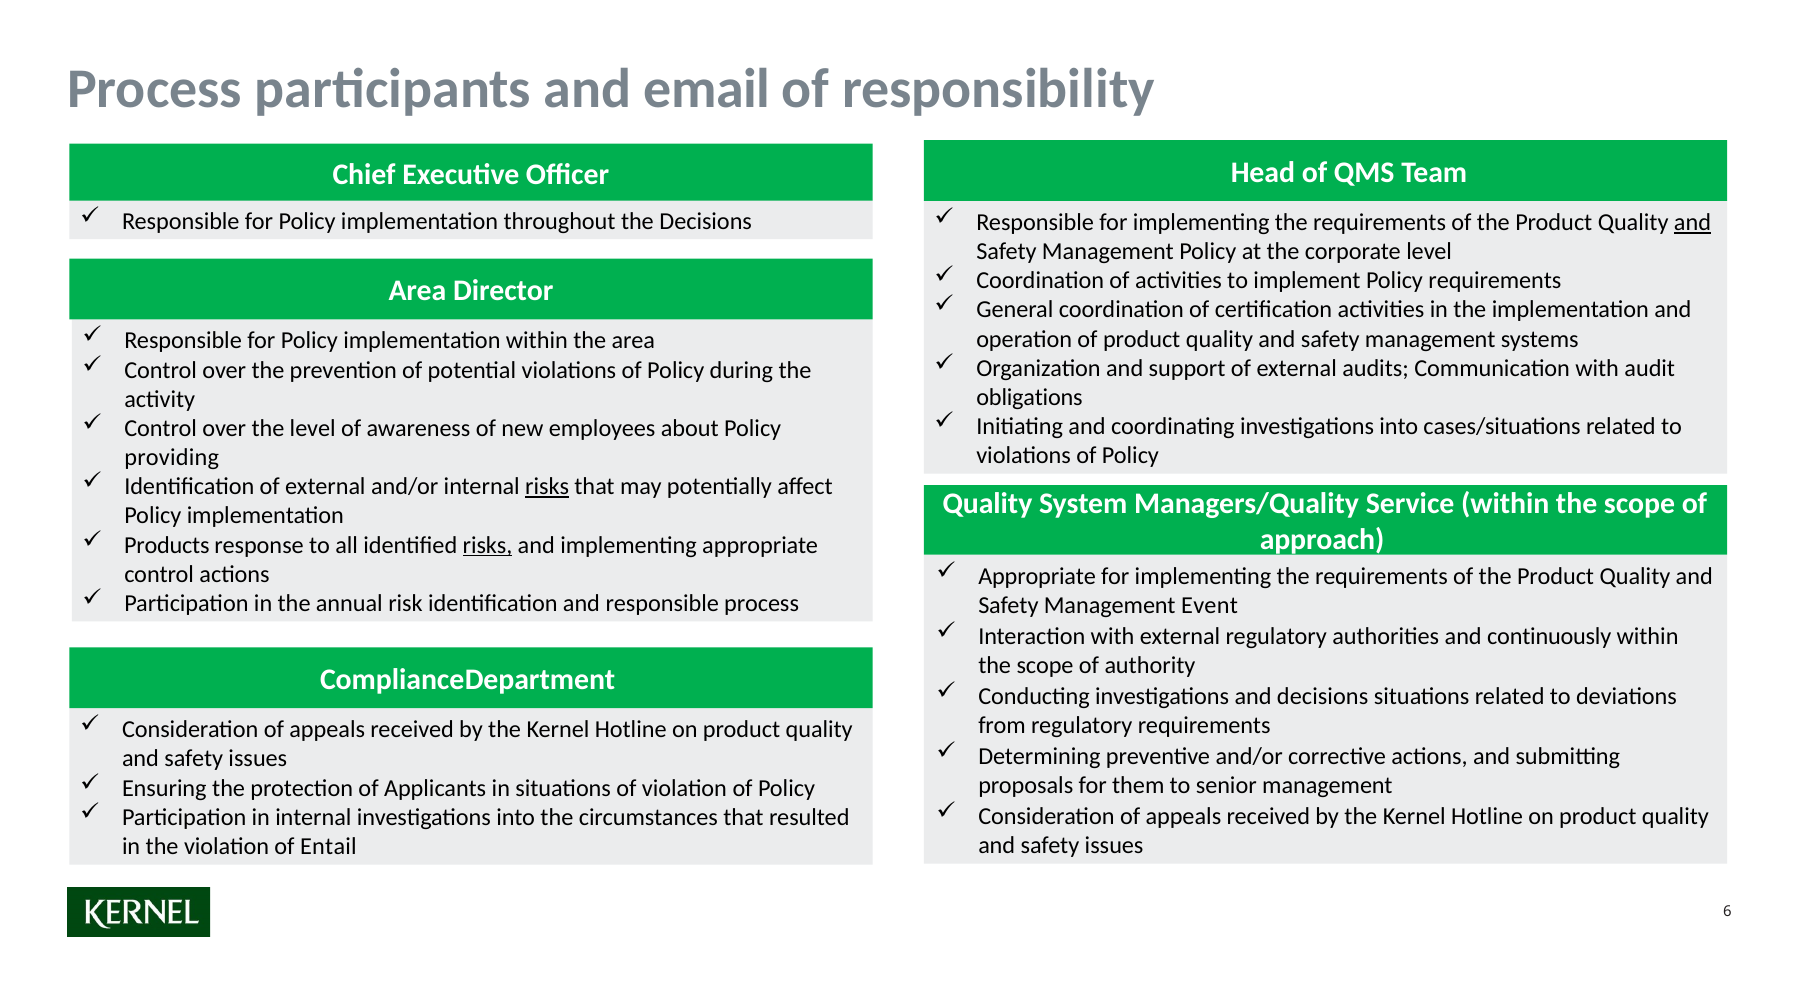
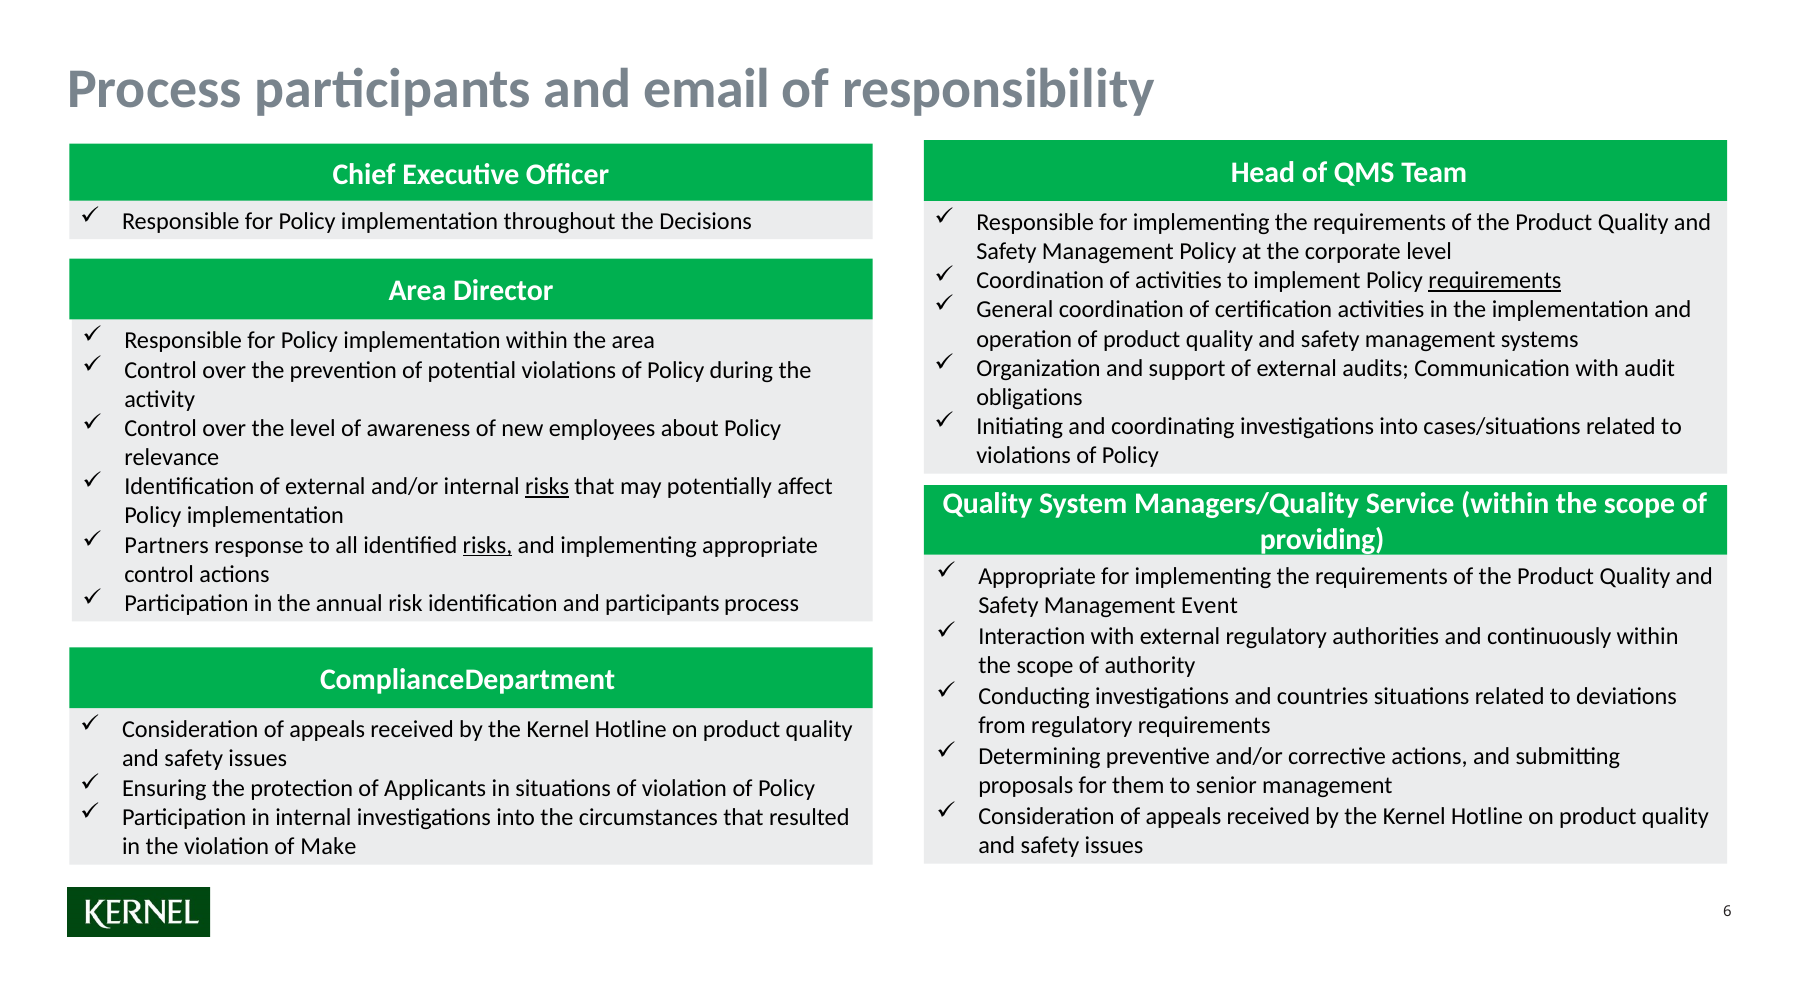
and at (1692, 222) underline: present -> none
requirements at (1495, 281) underline: none -> present
providing: providing -> relevance
approach: approach -> providing
Products: Products -> Partners
and responsible: responsible -> participants
and decisions: decisions -> countries
Entail: Entail -> Make
